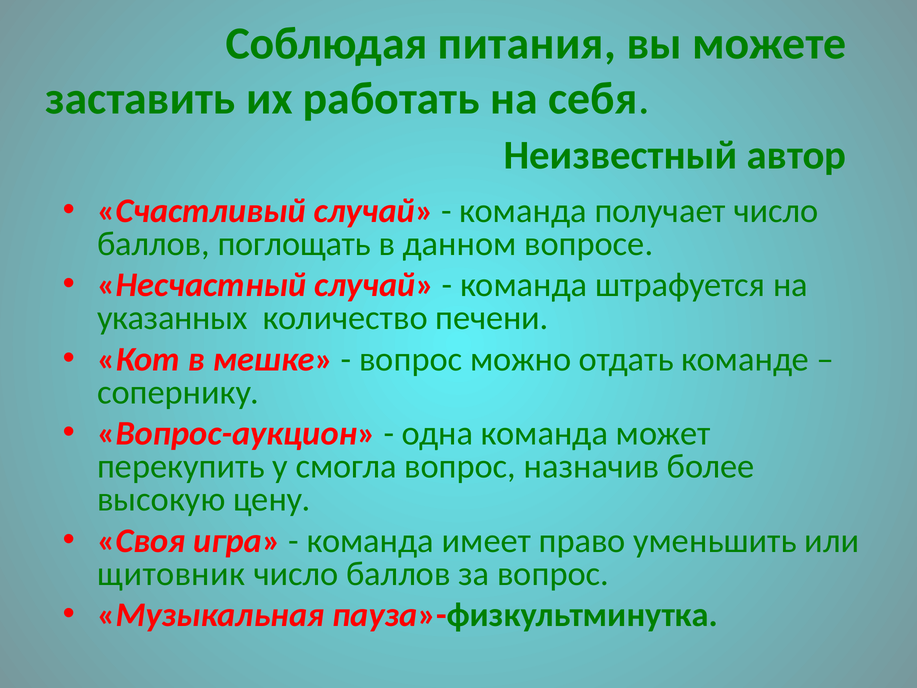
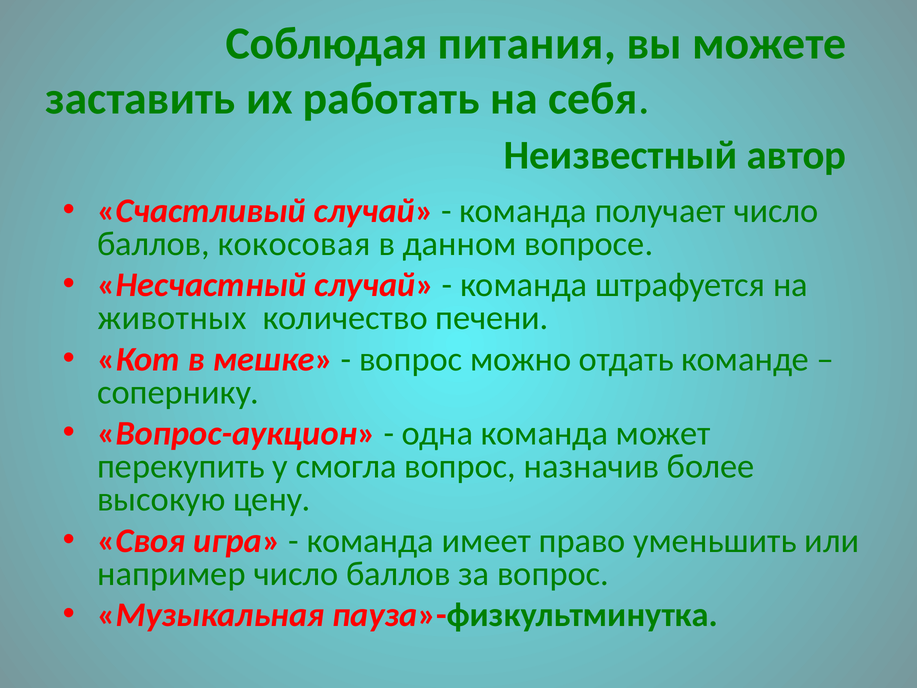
поглощать: поглощать -> кокосовая
указанных: указанных -> животных
щитовник: щитовник -> например
